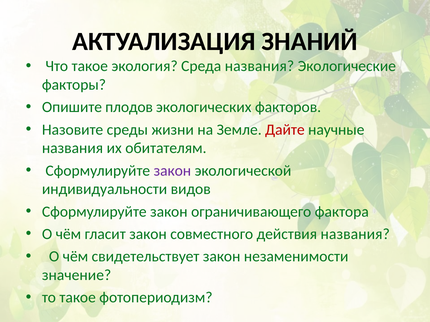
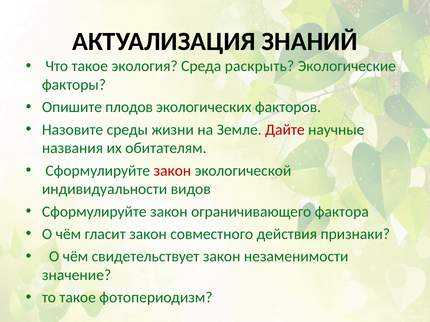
Среда названия: названия -> раскрыть
закон at (172, 171) colour: purple -> red
действия названия: названия -> признаки
